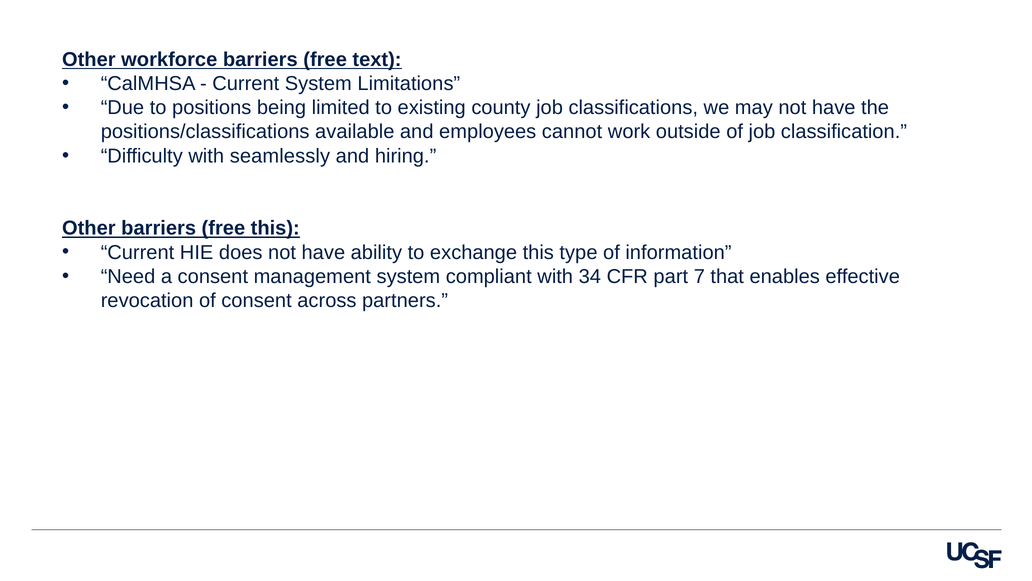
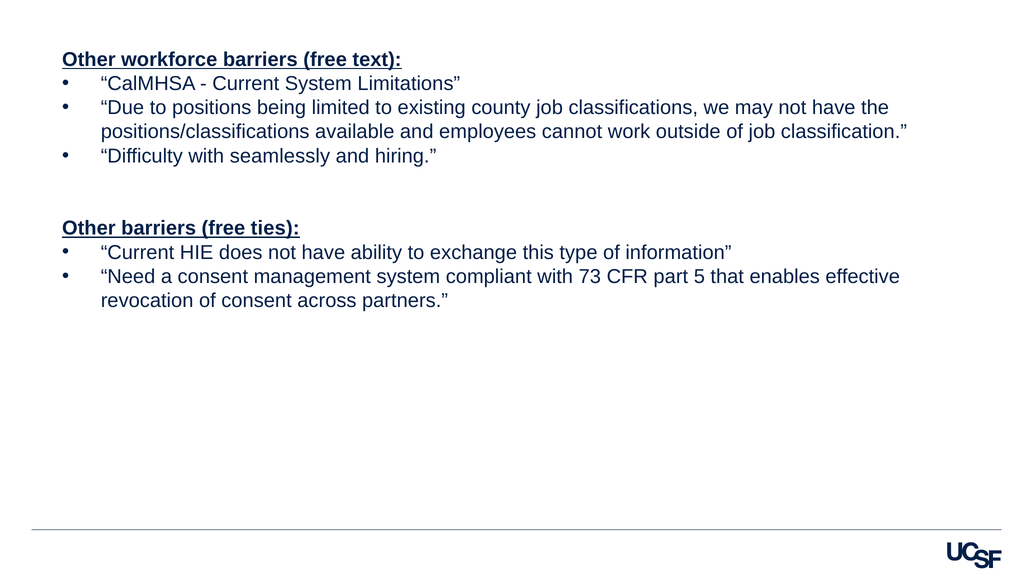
free this: this -> ties
34: 34 -> 73
7: 7 -> 5
